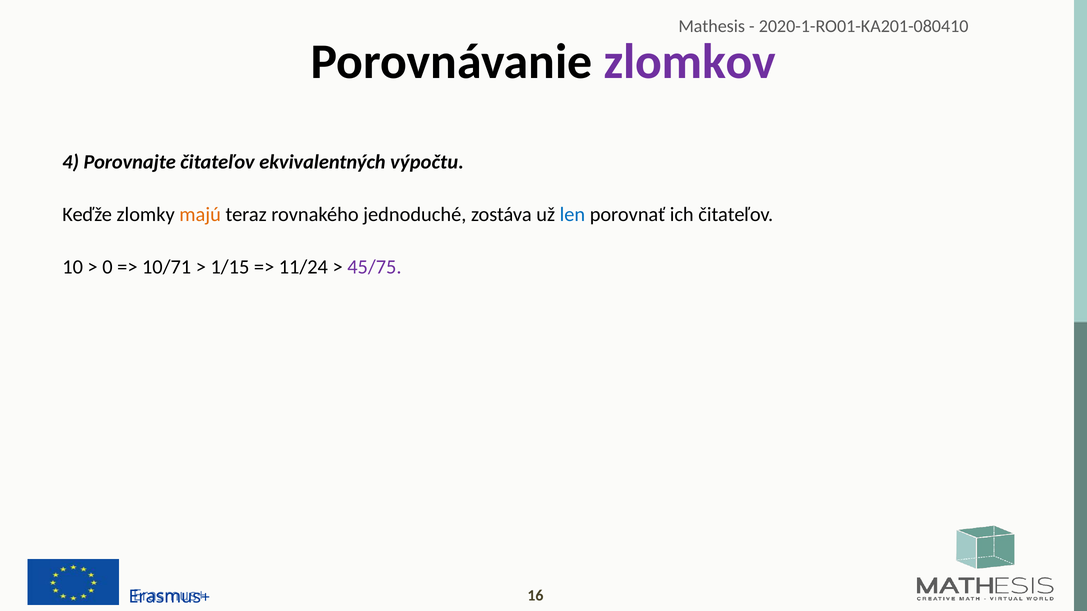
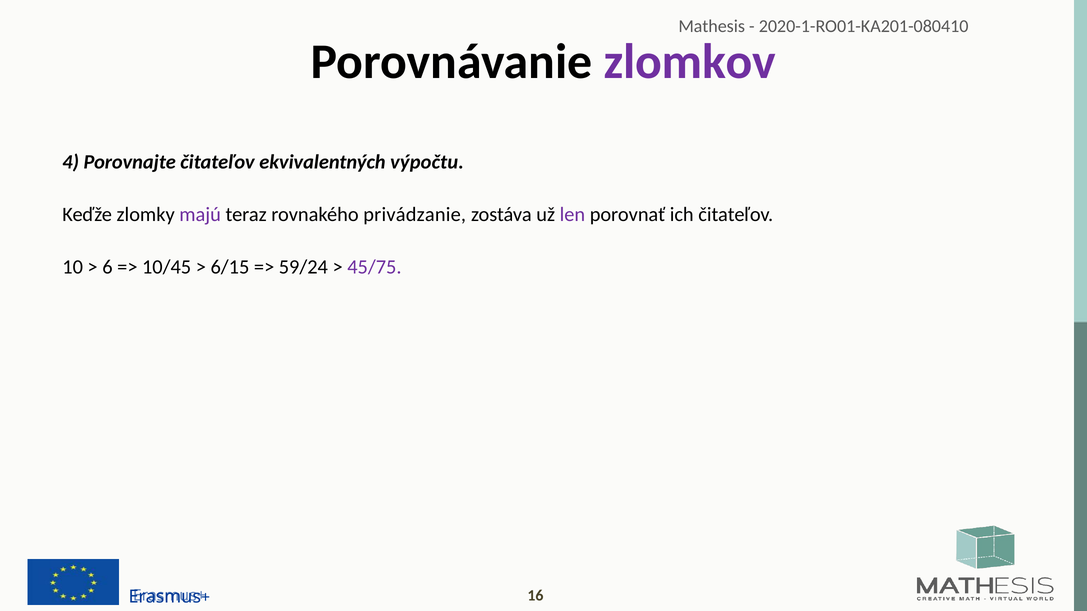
majú colour: orange -> purple
jednoduché: jednoduché -> privádzanie
len colour: blue -> purple
0: 0 -> 6
10/71: 10/71 -> 10/45
1/15: 1/15 -> 6/15
11/24: 11/24 -> 59/24
